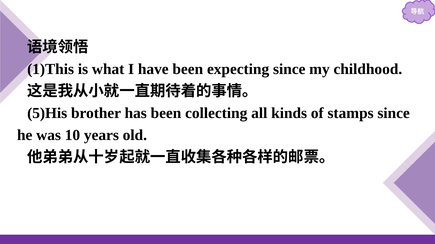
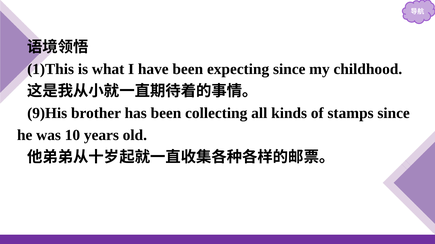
5)His: 5)His -> 9)His
